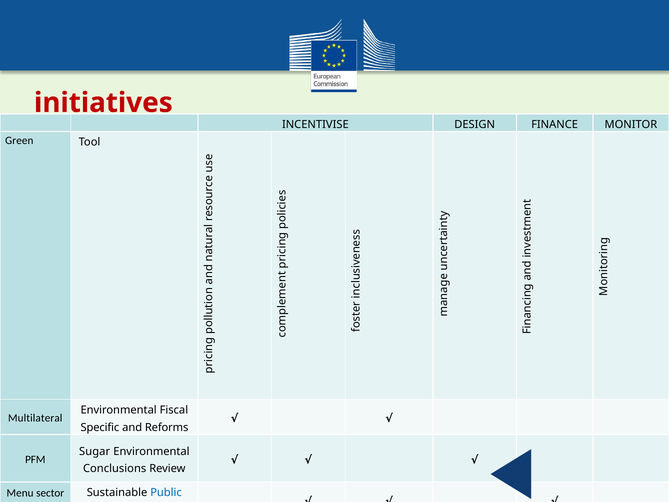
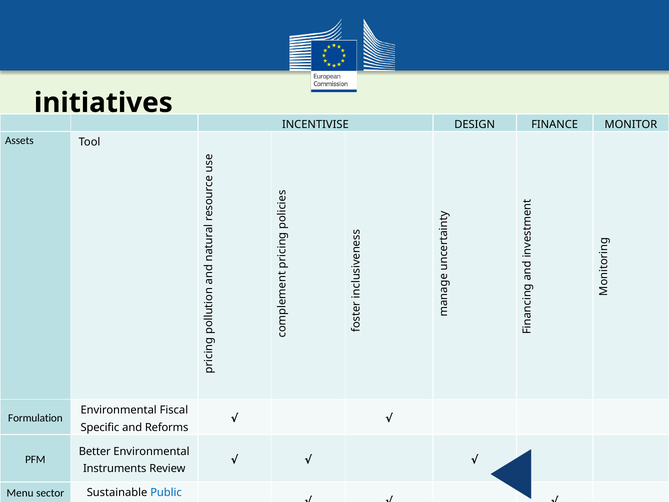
initiatives colour: red -> black
Green: Green -> Assets
Multilateral: Multilateral -> Formulation
Sugar: Sugar -> Better
Conclusions at (115, 469): Conclusions -> Instruments
